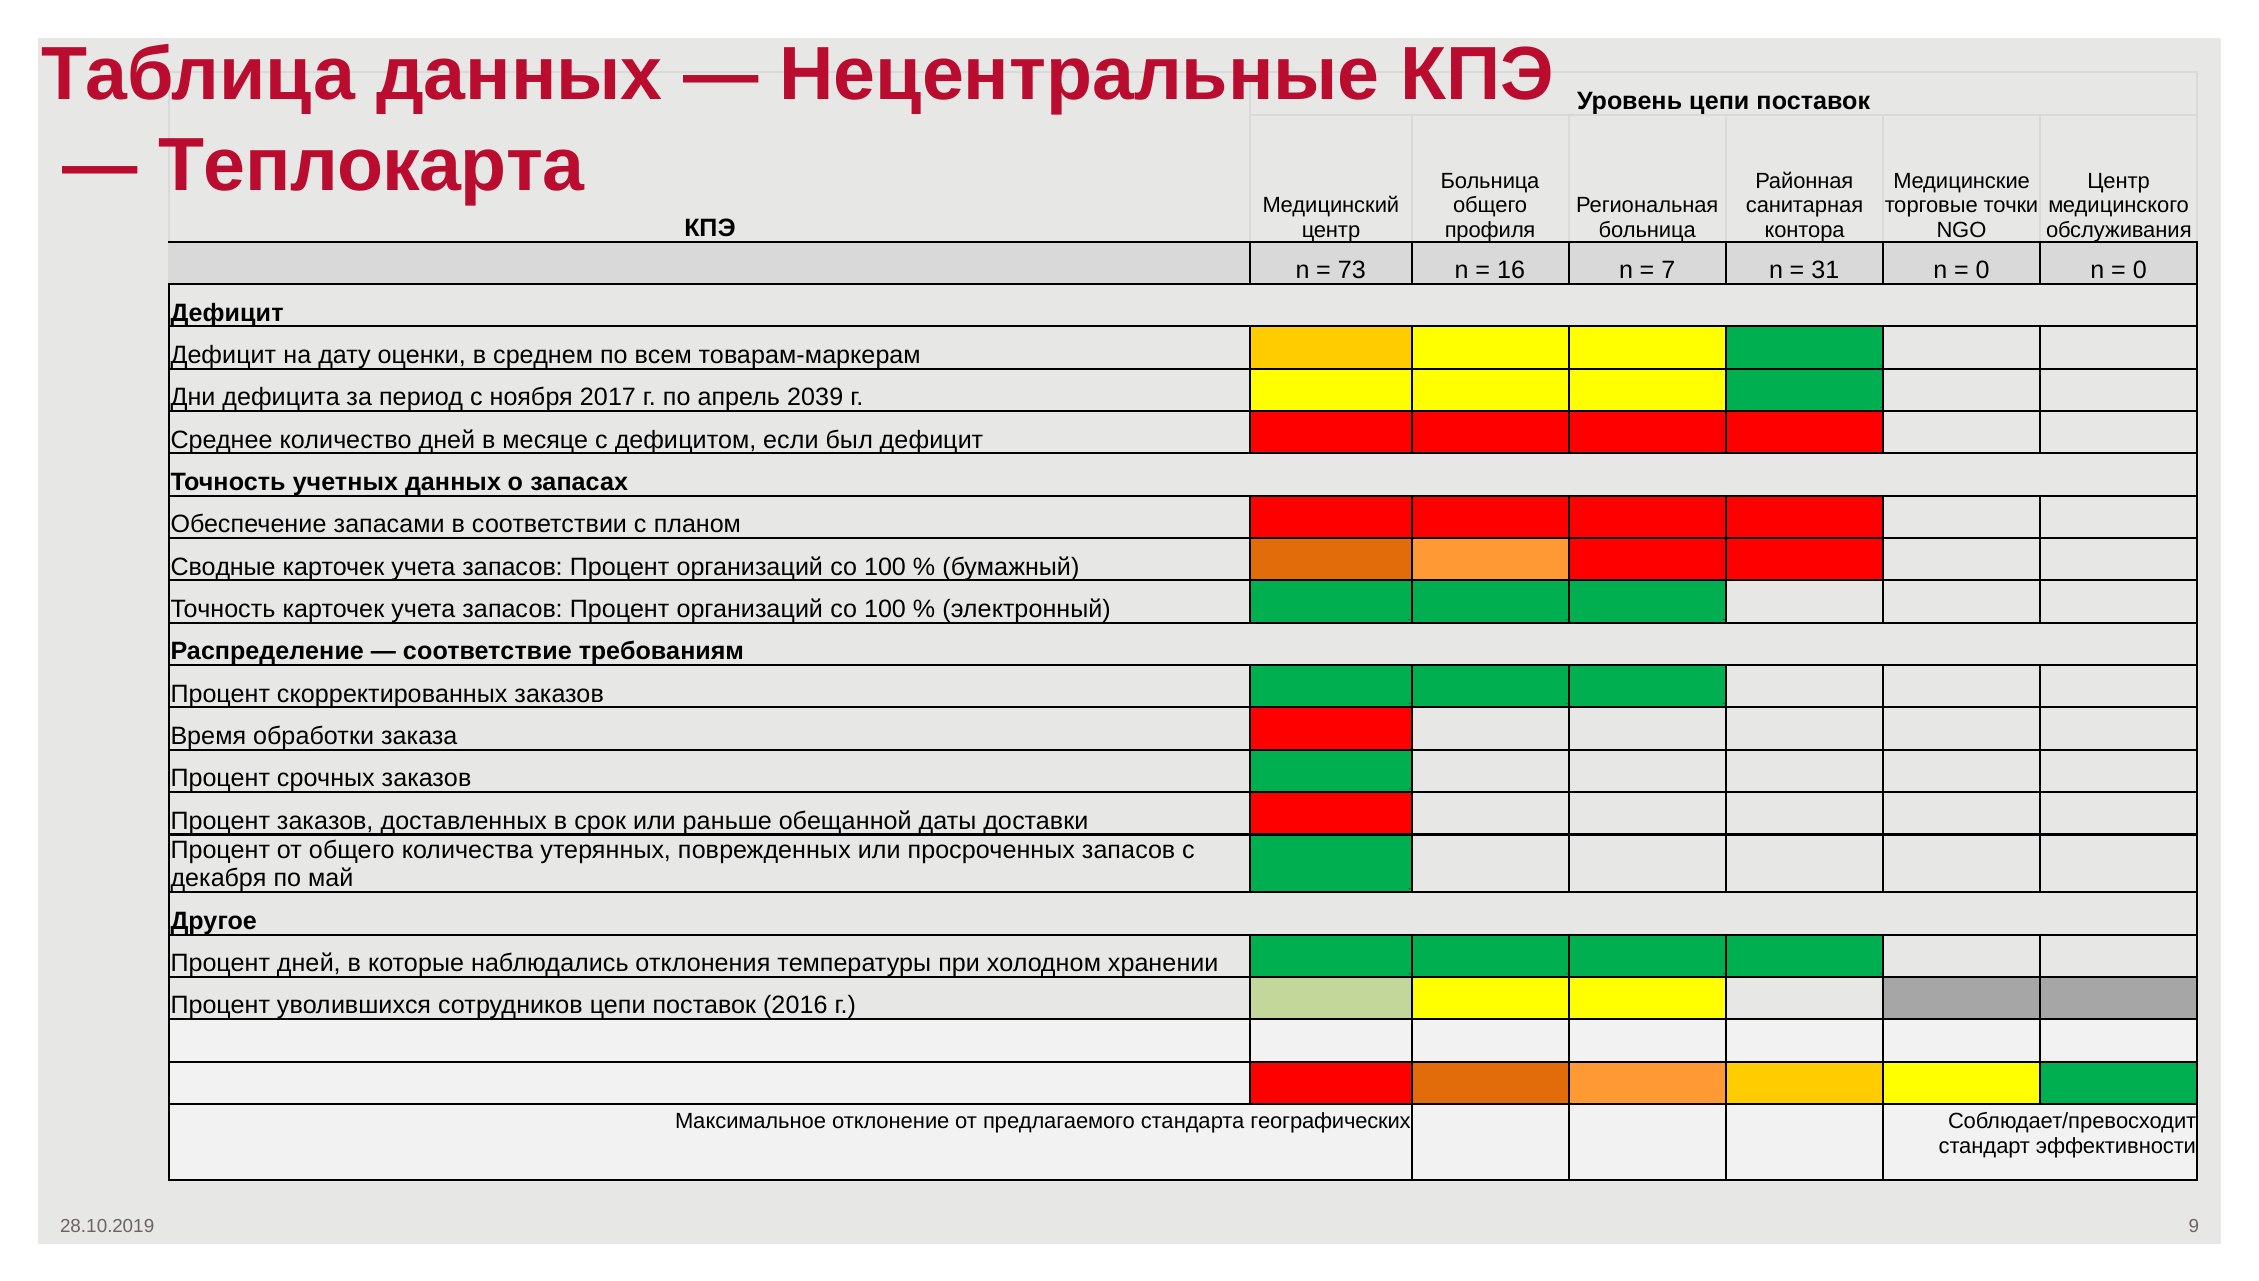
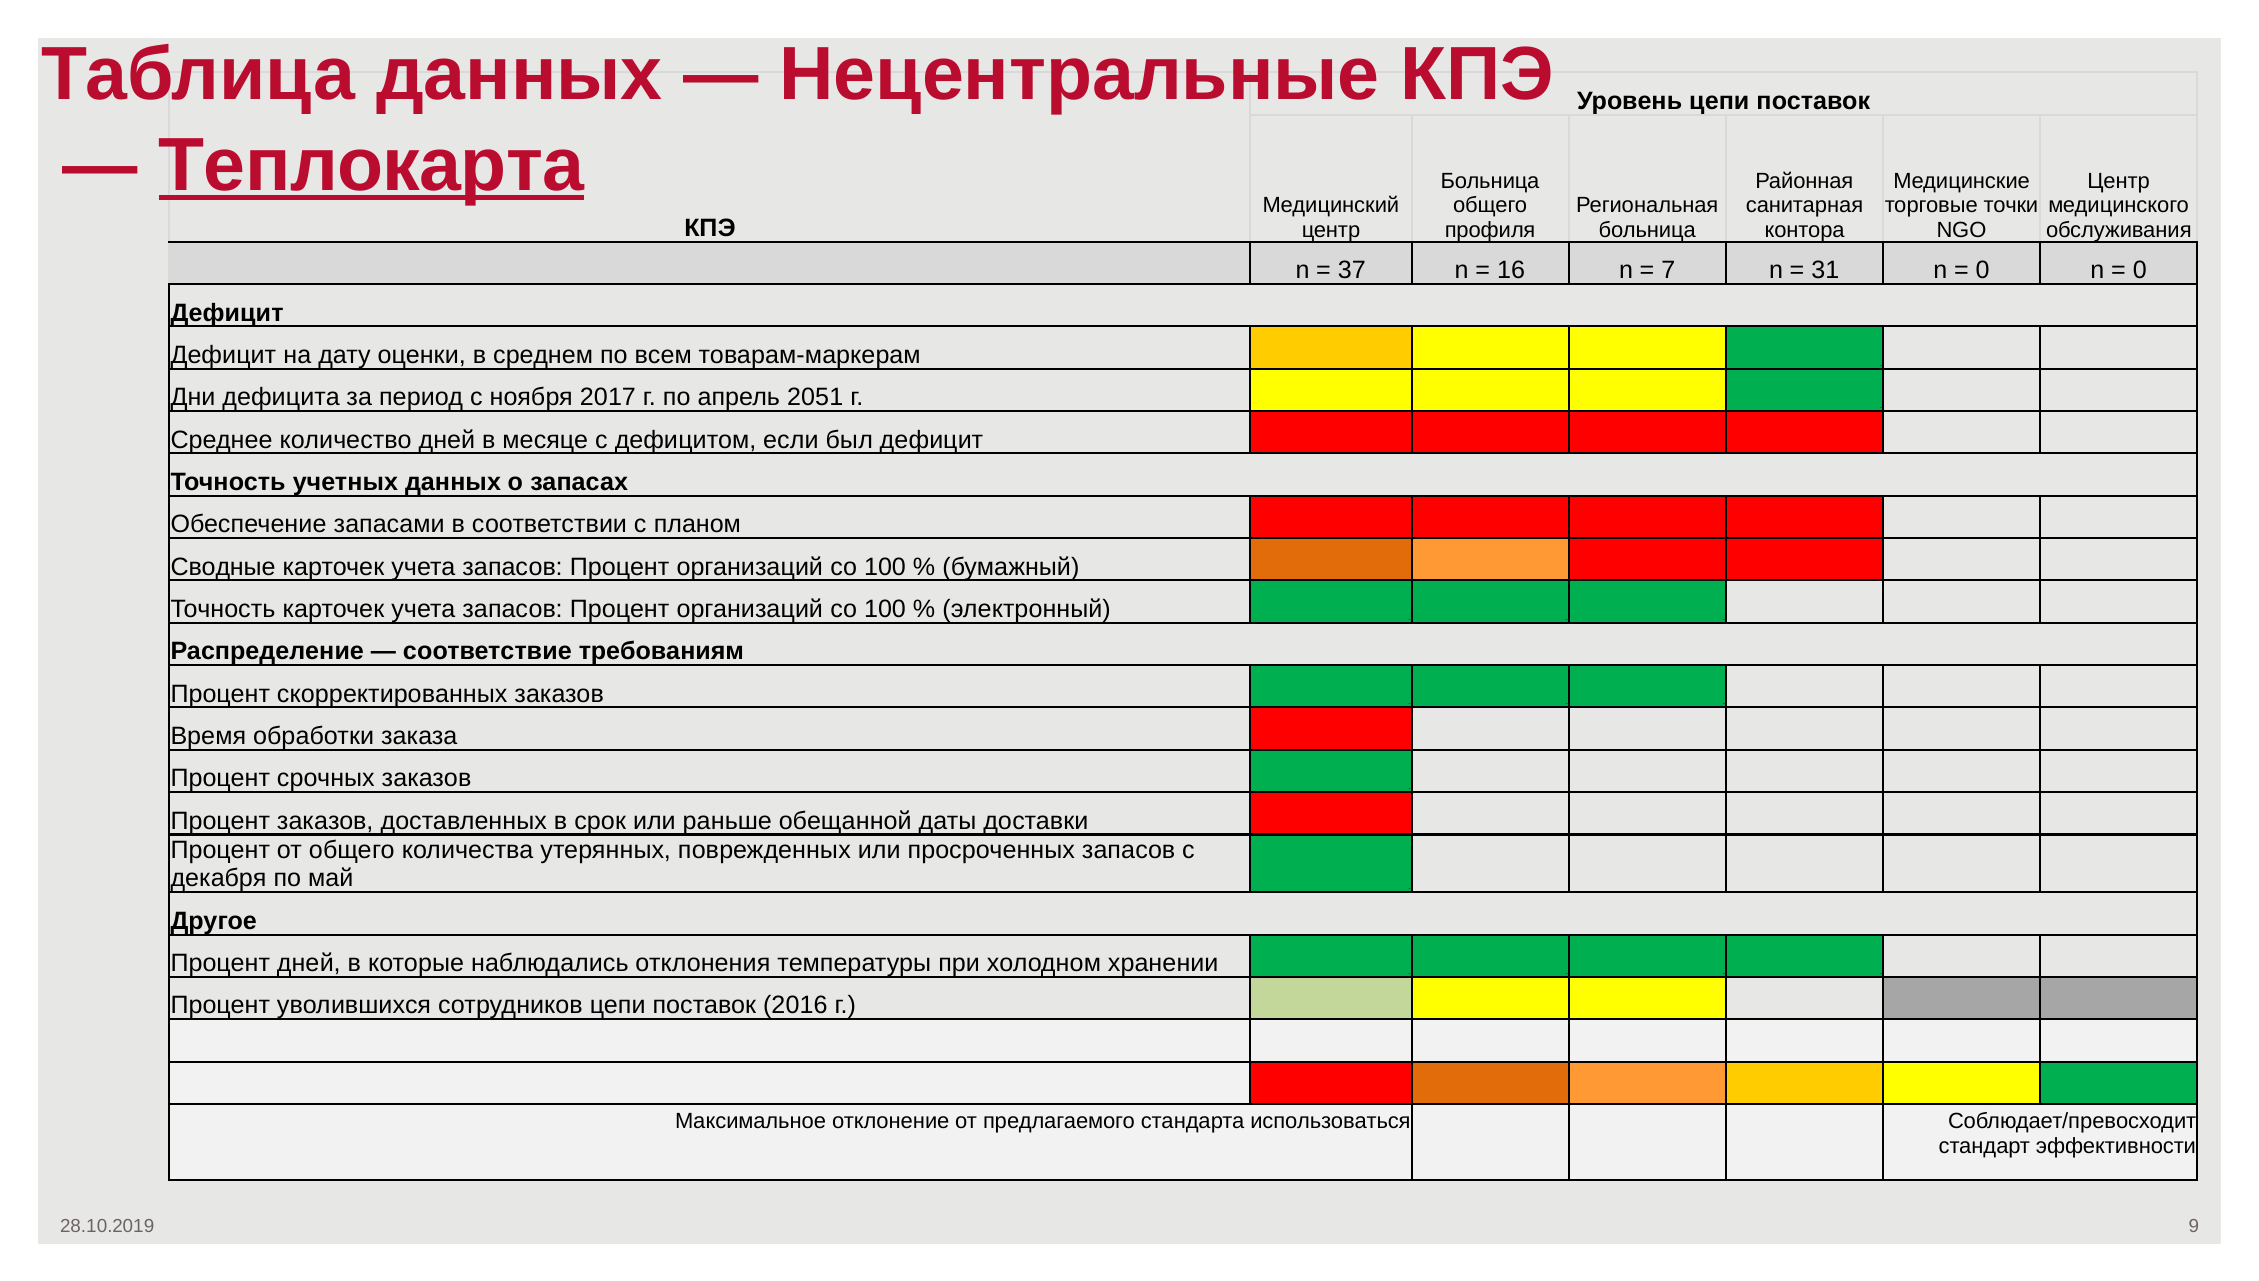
Теплокарта underline: none -> present
73: 73 -> 37
2039: 2039 -> 2051
географических: географических -> использоваться
